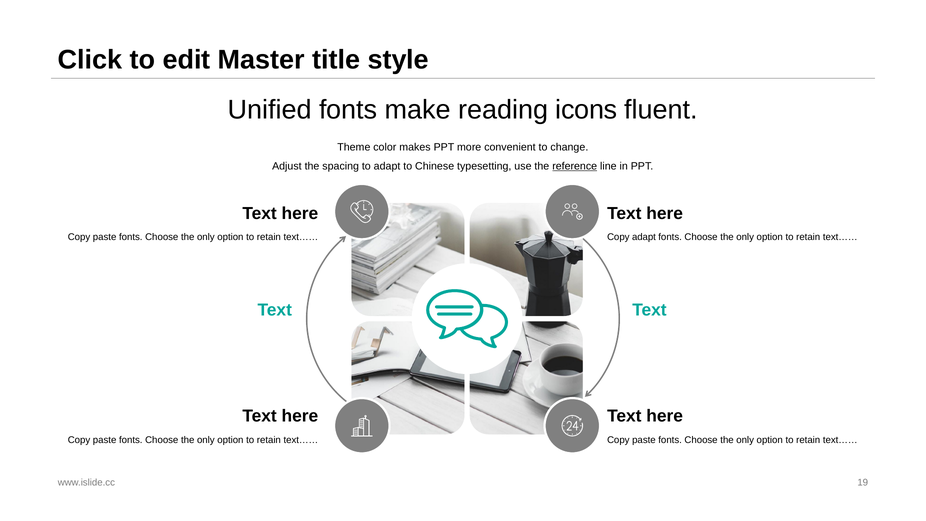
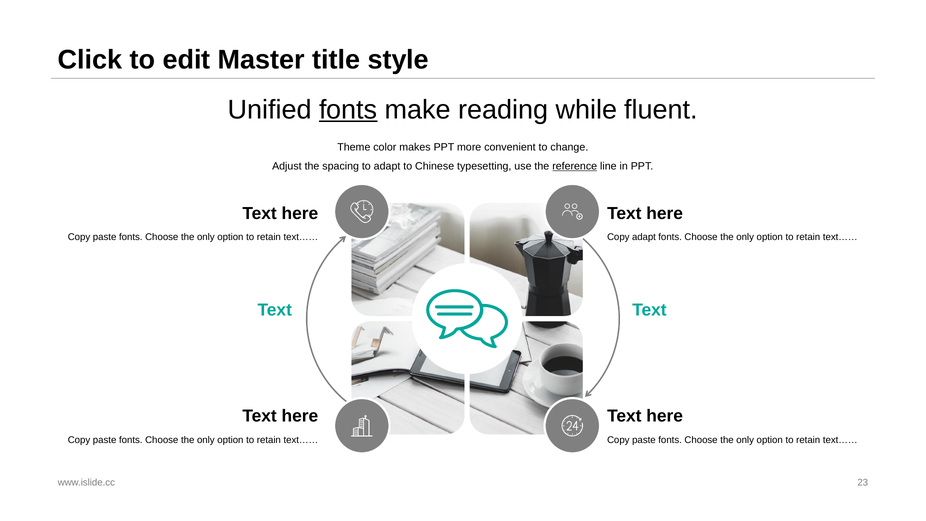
fonts at (348, 110) underline: none -> present
icons: icons -> while
19: 19 -> 23
